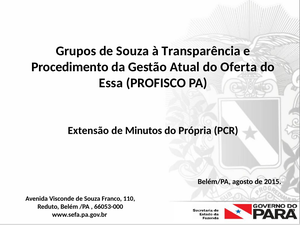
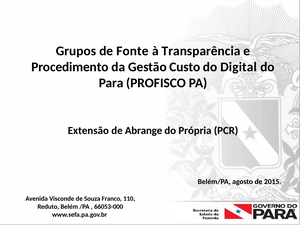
Souza at (133, 51): Souza -> Fonte
Atual: Atual -> Custo
Oferta: Oferta -> Digital
Essa: Essa -> Para
Minutos: Minutos -> Abrange
